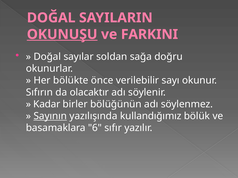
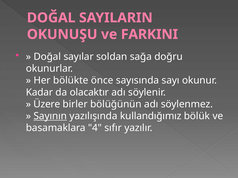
OKUNUŞU underline: present -> none
verilebilir: verilebilir -> sayısında
Sıfırın: Sıfırın -> Kadar
Kadar: Kadar -> Üzere
6: 6 -> 4
